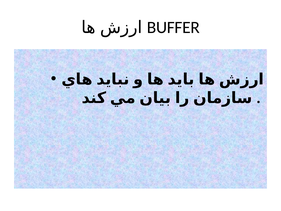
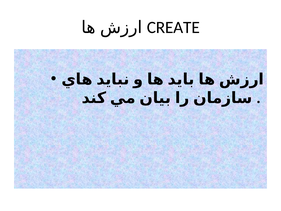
BUFFER: BUFFER -> CREATE
